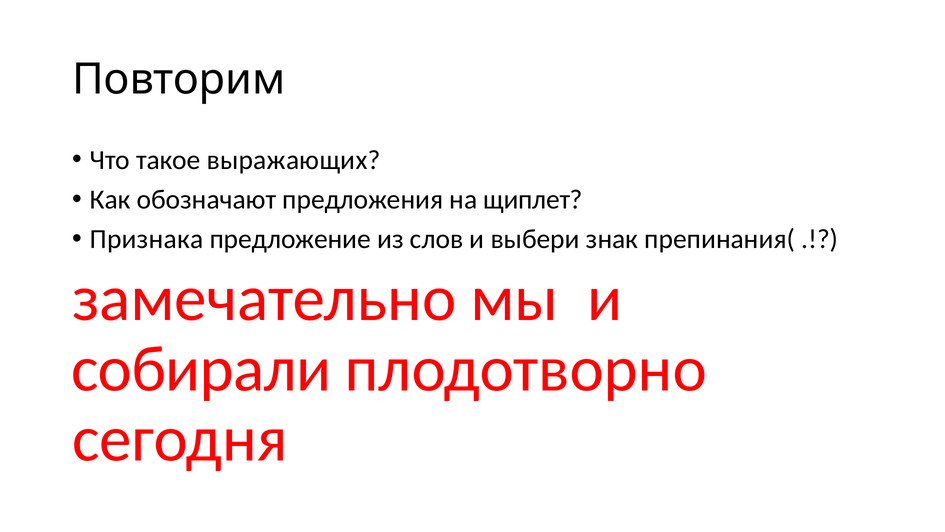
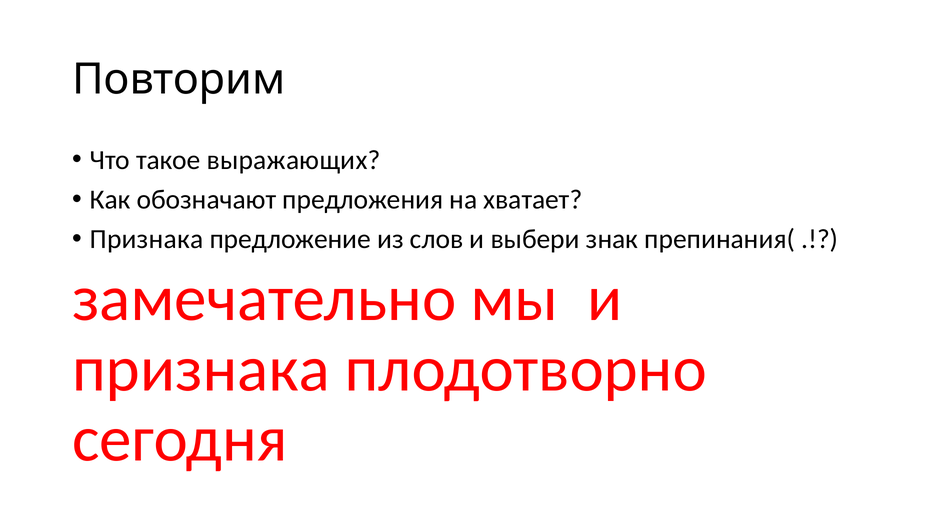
щиплет: щиплет -> хватает
собирали at (201, 369): собирали -> признака
